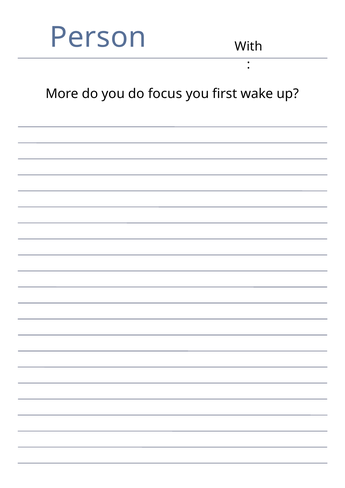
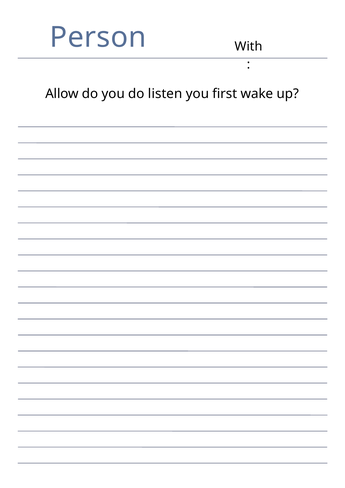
More: More -> Allow
focus: focus -> listen
